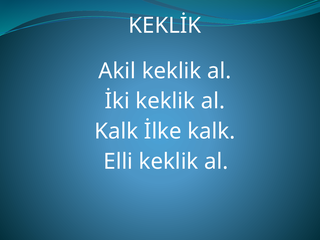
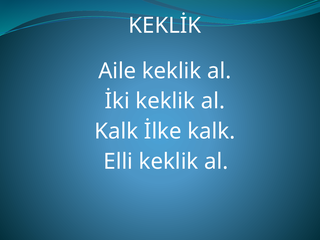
Akil: Akil -> Aile
